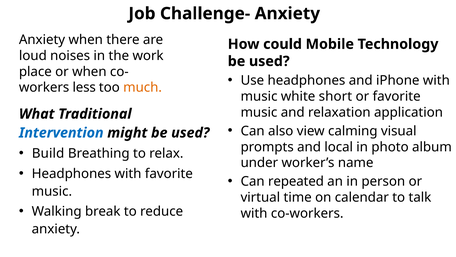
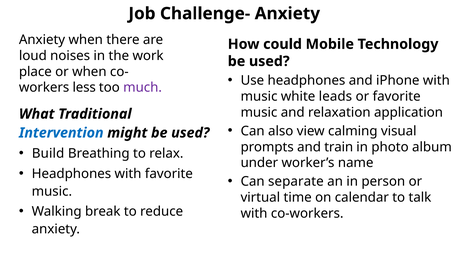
much colour: orange -> purple
short: short -> leads
local: local -> train
repeated: repeated -> separate
